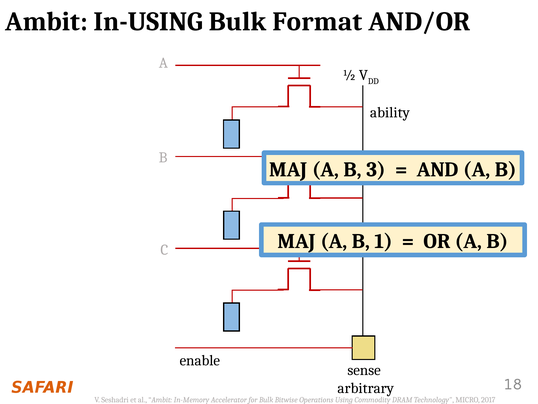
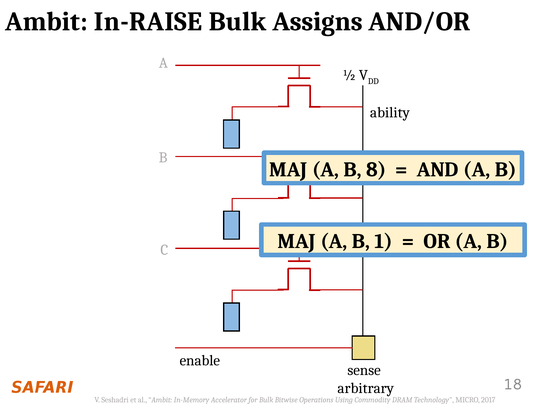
In-USING: In-USING -> In-RAISE
Format: Format -> Assigns
3: 3 -> 8
